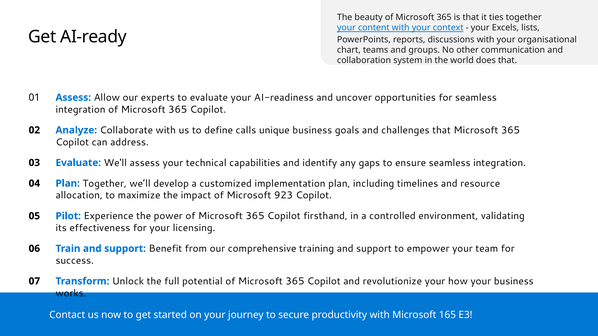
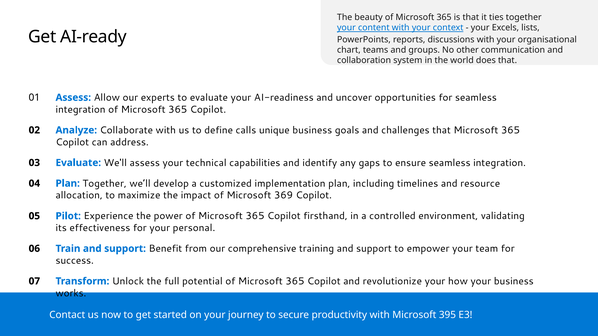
923: 923 -> 369
licensing: licensing -> personal
165: 165 -> 395
